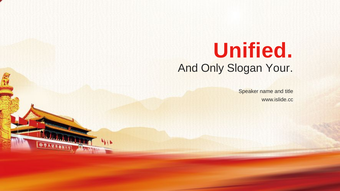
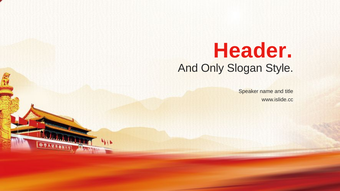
Unified: Unified -> Header
Your: Your -> Style
